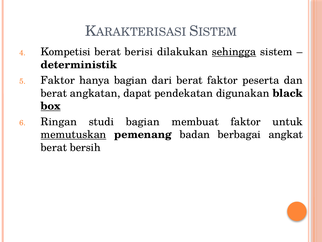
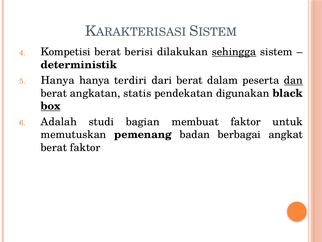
Faktor at (58, 80): Faktor -> Hanya
hanya bagian: bagian -> terdiri
berat faktor: faktor -> dalam
dan underline: none -> present
dapat: dapat -> statis
Ringan: Ringan -> Adalah
memutuskan underline: present -> none
berat bersih: bersih -> faktor
